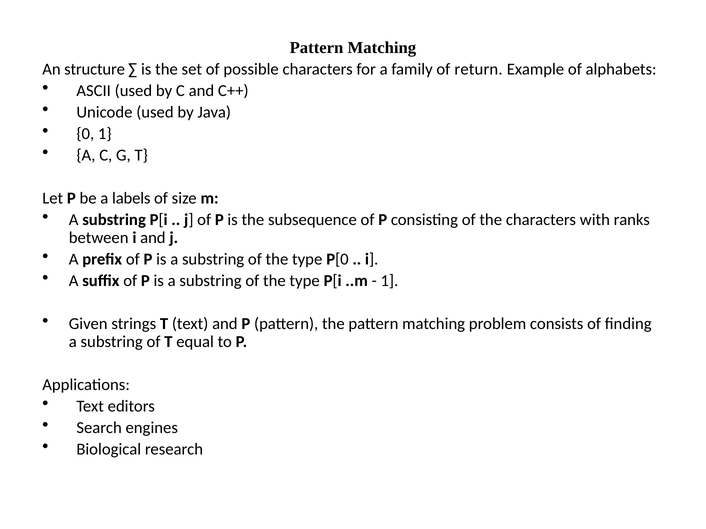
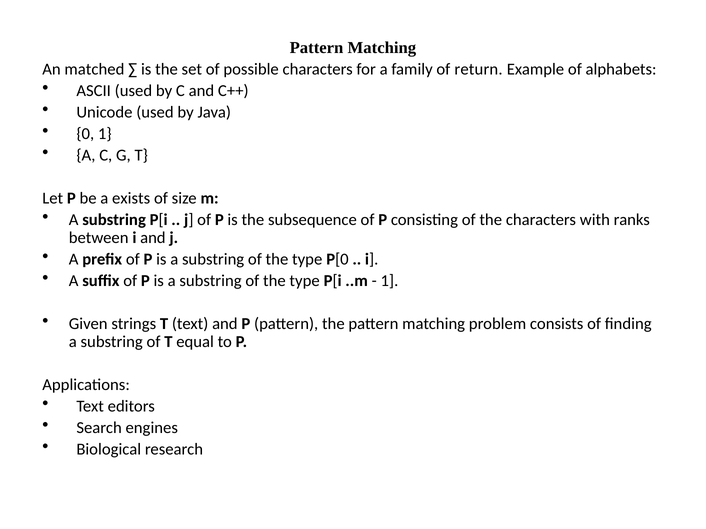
structure: structure -> matched
labels: labels -> exists
